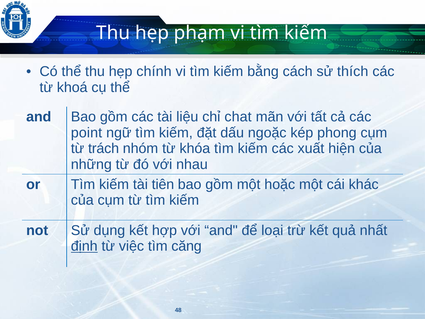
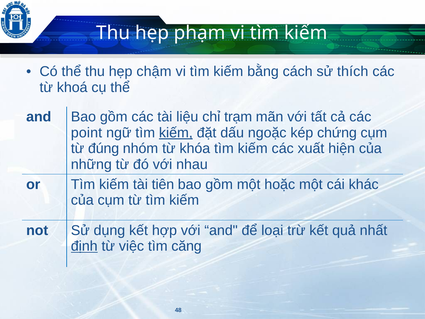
chính: chính -> chậm
chat: chat -> trạm
kiếm at (176, 133) underline: none -> present
phong: phong -> chứng
trách: trách -> đúng
